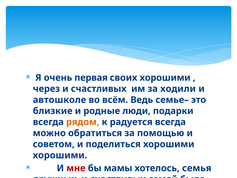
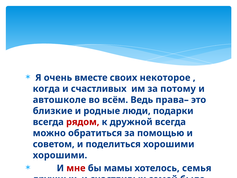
первая: первая -> вместе
своих хорошими: хорошими -> некоторое
через: через -> когда
ходили: ходили -> потому
семье–: семье– -> права–
рядом colour: orange -> red
радуется: радуется -> дружной
